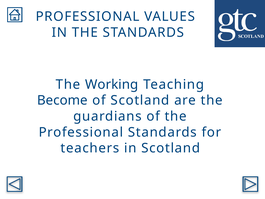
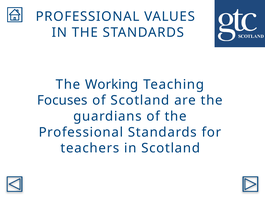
Become: Become -> Focuses
